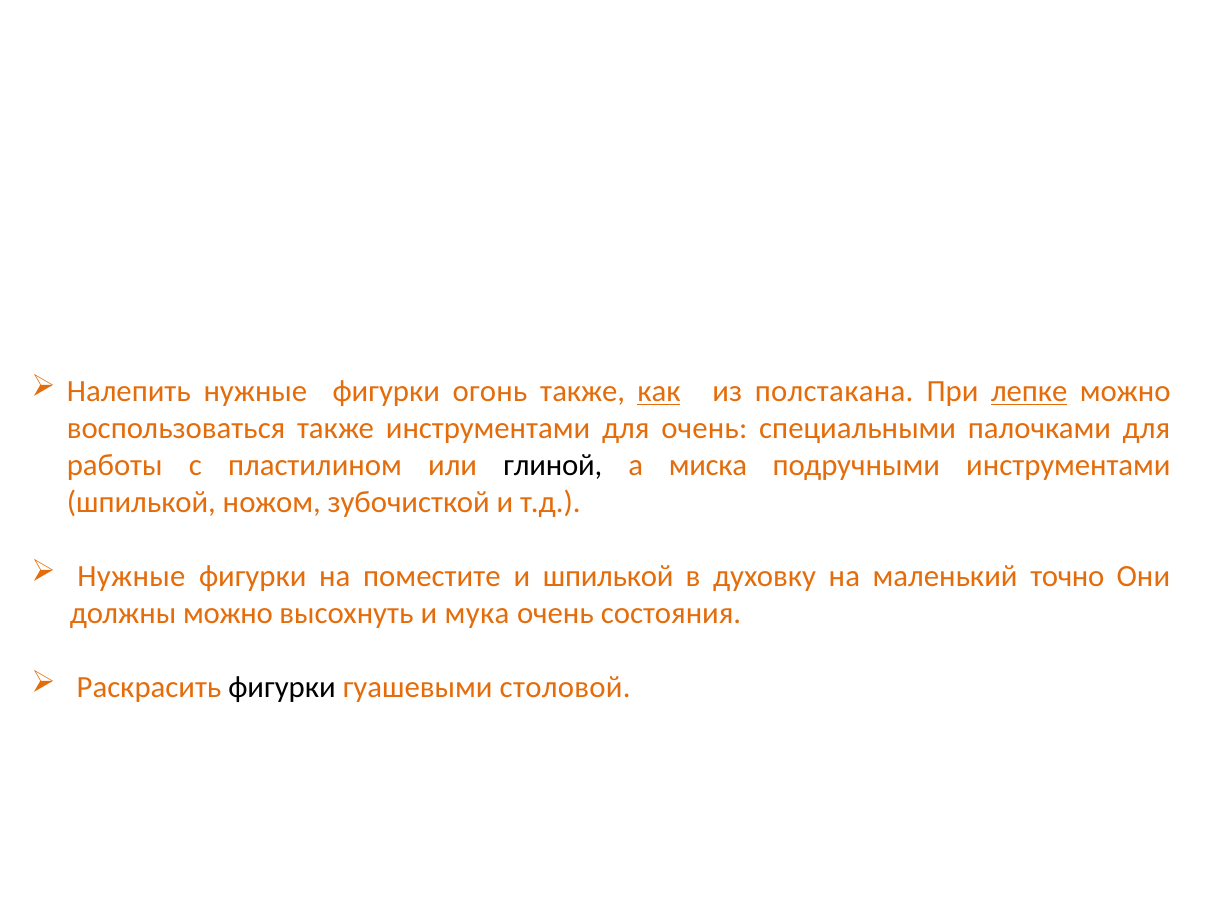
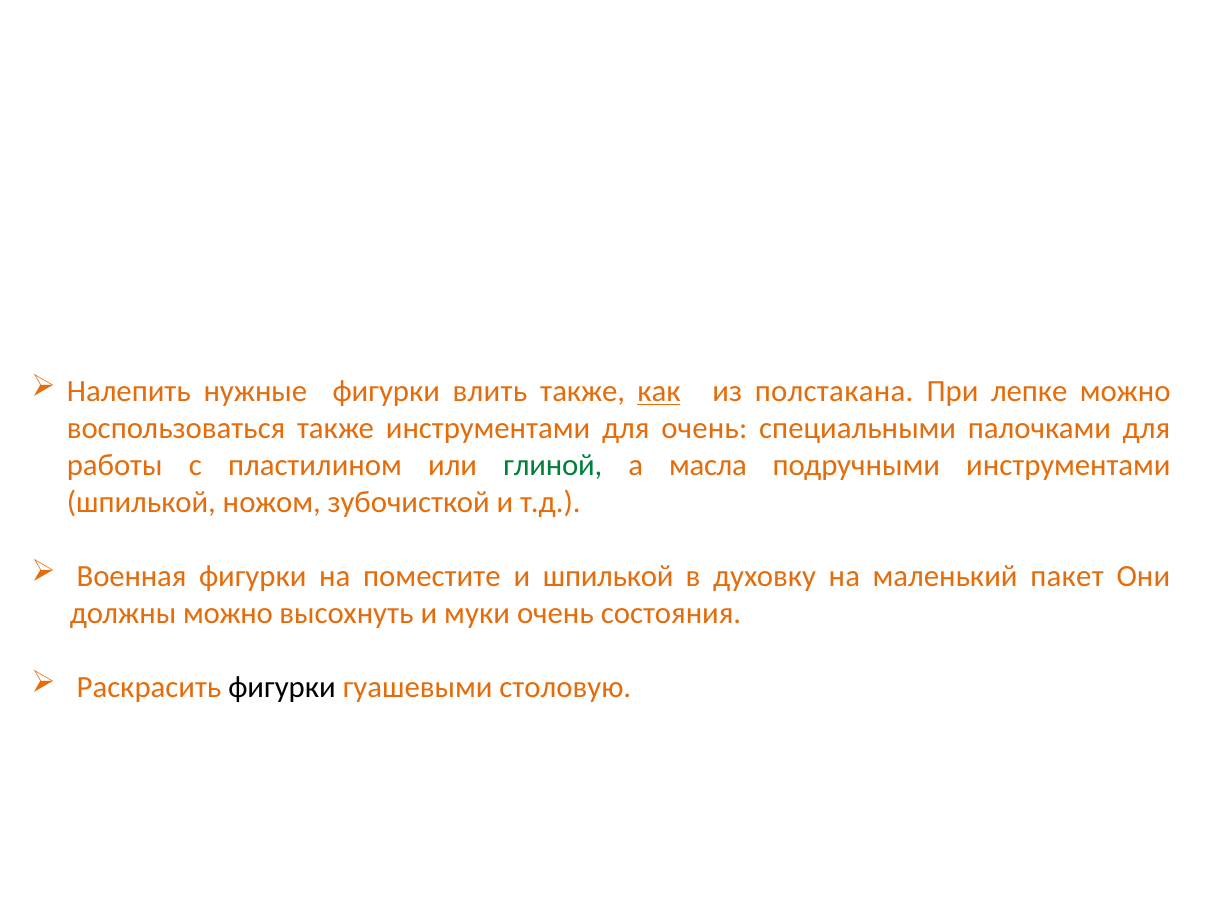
огонь: огонь -> влить
лепке underline: present -> none
глиной colour: black -> green
миска: миска -> масла
Нужные at (131, 576): Нужные -> Военная
точно: точно -> пакет
мука: мука -> муки
столовой: столовой -> столовую
